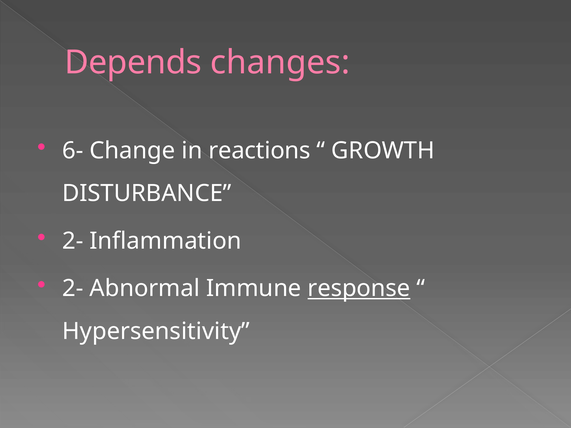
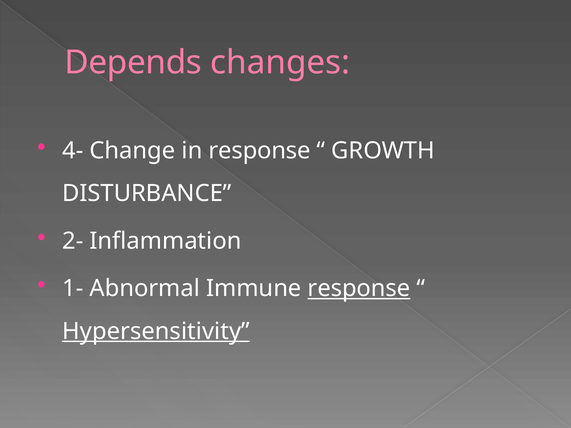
6-: 6- -> 4-
in reactions: reactions -> response
2- at (73, 289): 2- -> 1-
Hypersensitivity underline: none -> present
